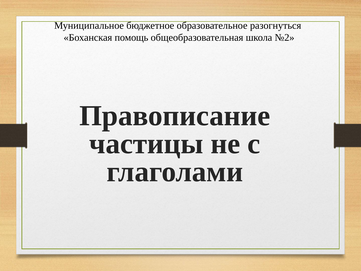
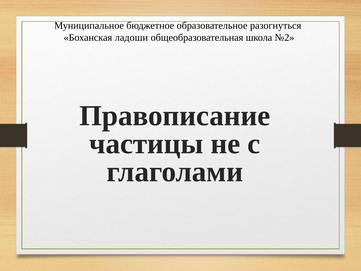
помощь: помощь -> ладоши
